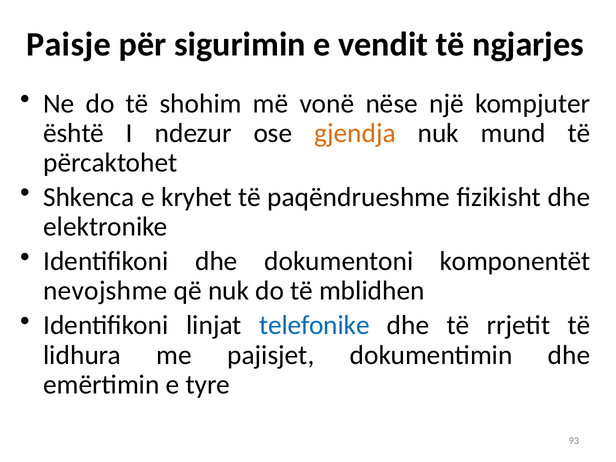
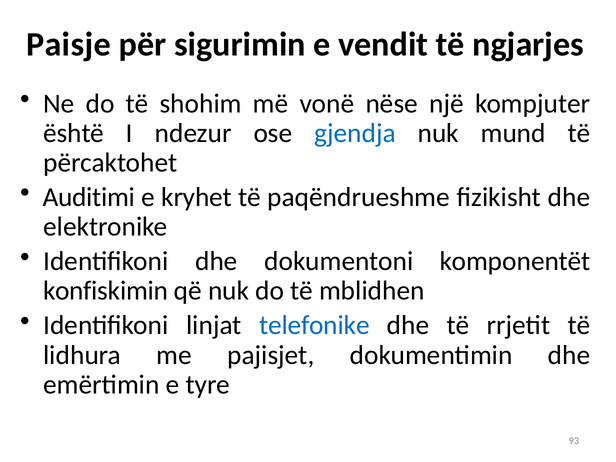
gjendja colour: orange -> blue
Shkenca: Shkenca -> Auditimi
nevojshme: nevojshme -> konfiskimin
